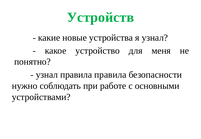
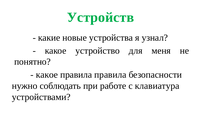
узнал at (47, 75): узнал -> какое
основными: основными -> клавиатура
